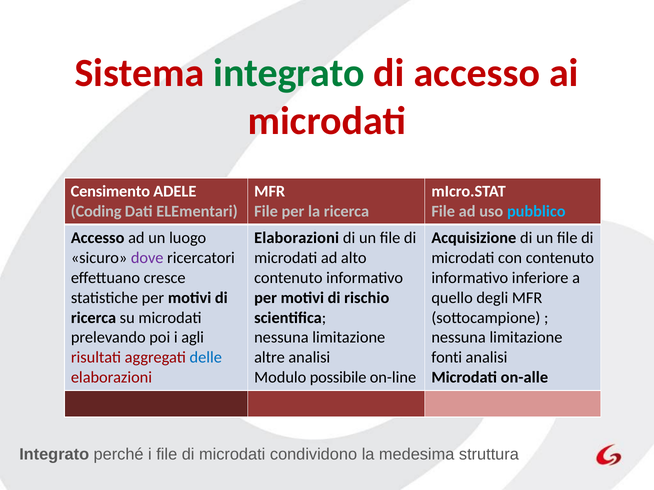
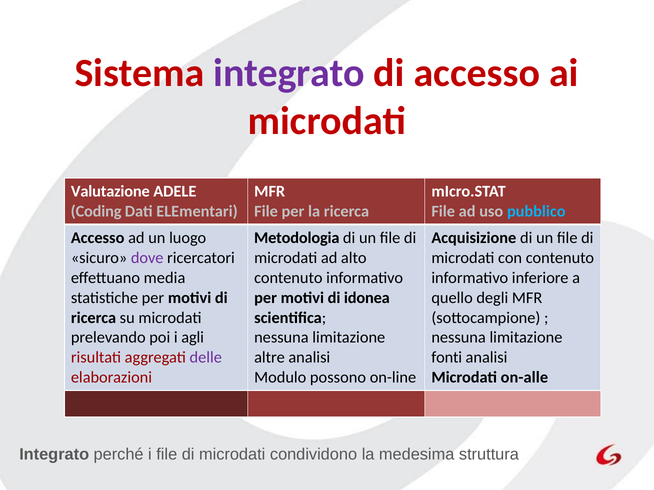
integrato colour: green -> purple
Censimento: Censimento -> Valutazione
Elaborazioni at (297, 238): Elaborazioni -> Metodologia
cresce: cresce -> media
rischio: rischio -> idonea
delle colour: blue -> purple
possibile: possibile -> possono
